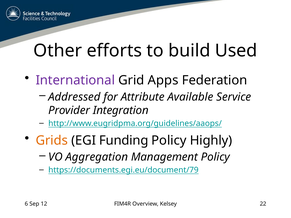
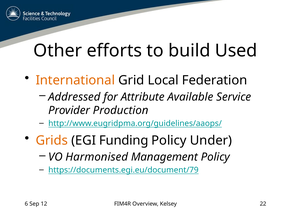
International colour: purple -> orange
Apps: Apps -> Local
Integration: Integration -> Production
Highly: Highly -> Under
Aggregation: Aggregation -> Harmonised
